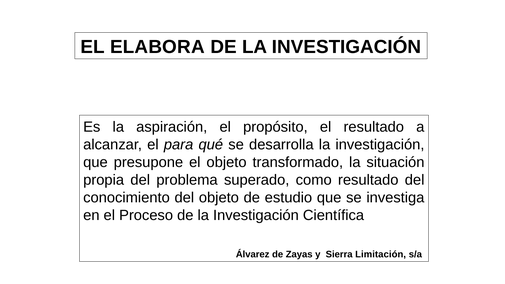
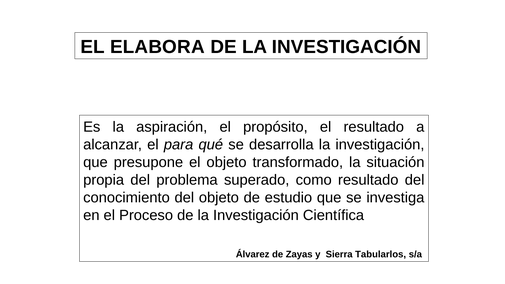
Limitación: Limitación -> Tabularlos
